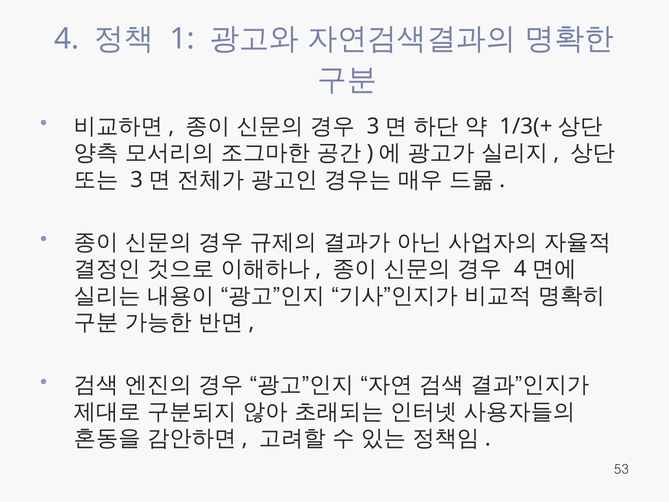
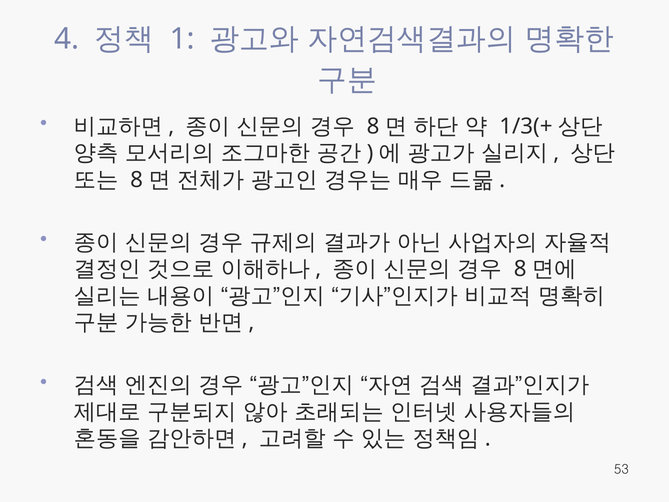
3 at (373, 126): 3 -> 8
3 at (137, 180): 3 -> 8
4 at (520, 269): 4 -> 8
